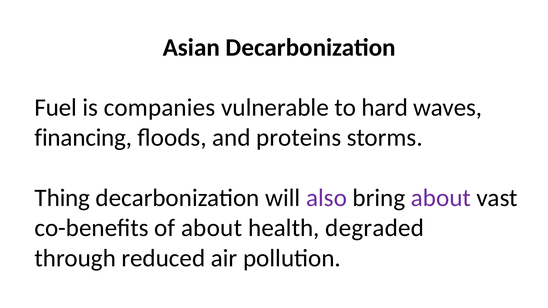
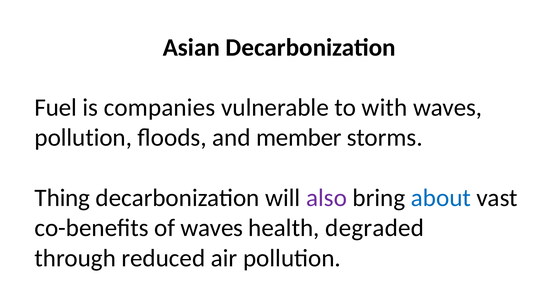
hard: hard -> with
financing at (83, 138): financing -> pollution
proteins: proteins -> member
about at (441, 198) colour: purple -> blue
of about: about -> waves
